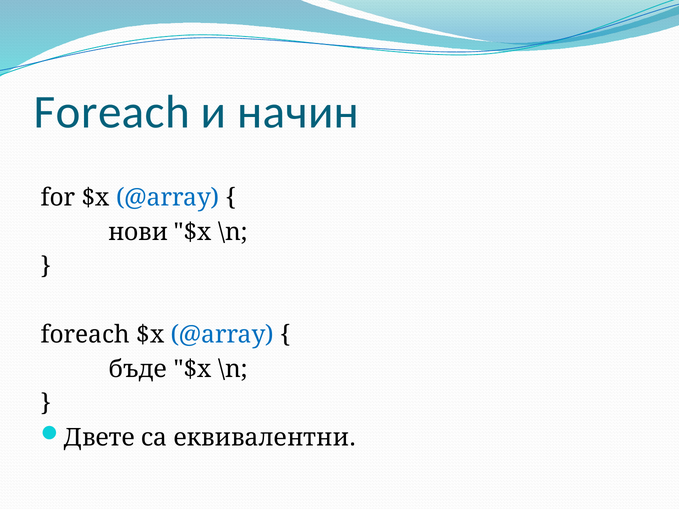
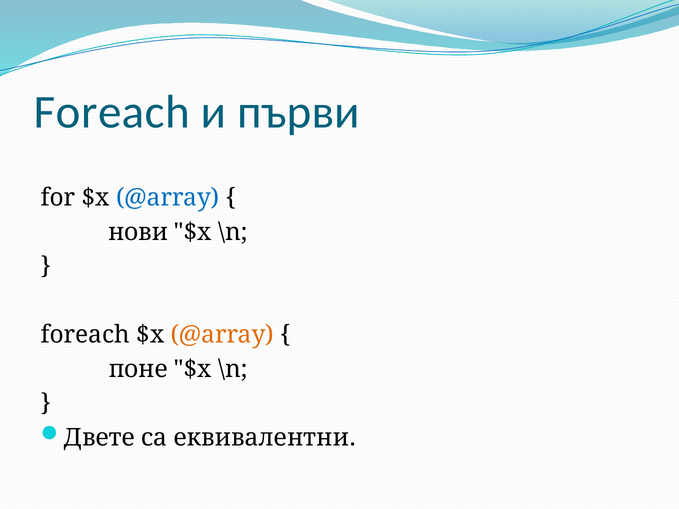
начин: начин -> първи
@array at (222, 335) colour: blue -> orange
бъде: бъде -> поне
